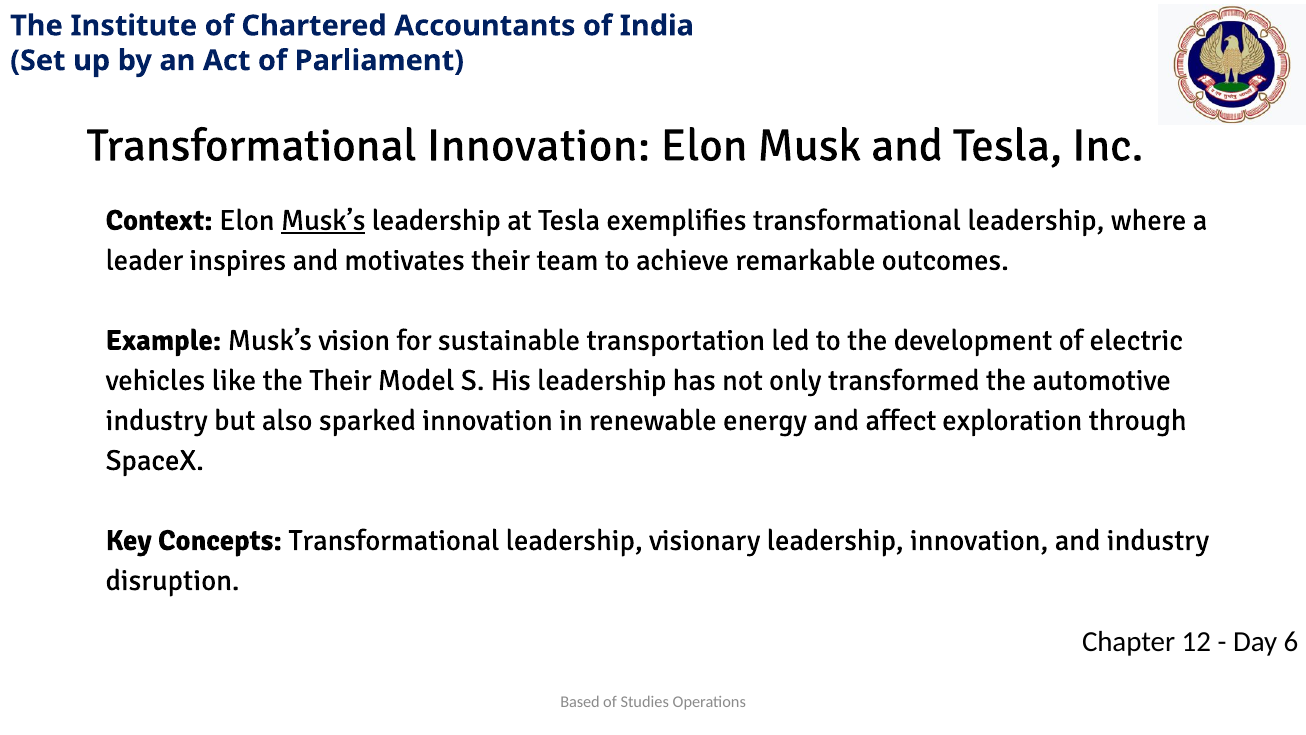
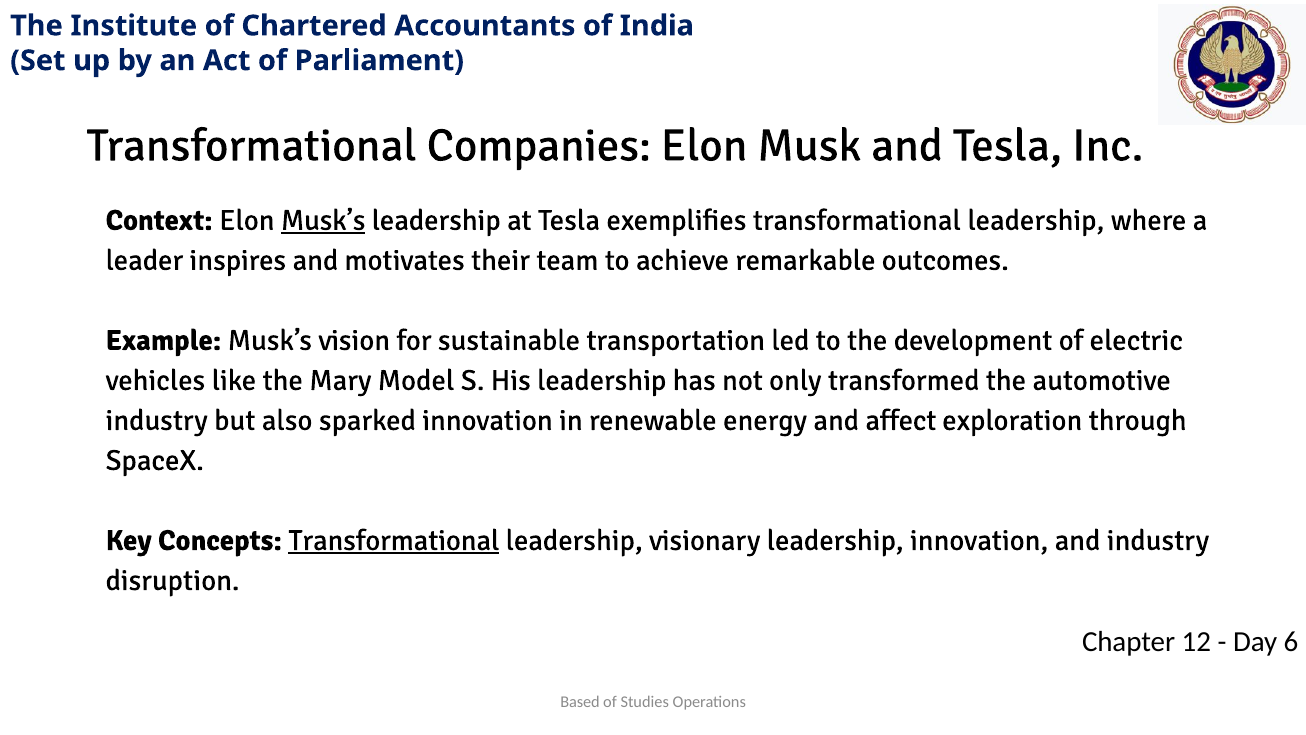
Transformational Innovation: Innovation -> Companies
the Their: Their -> Mary
Transformational at (394, 540) underline: none -> present
